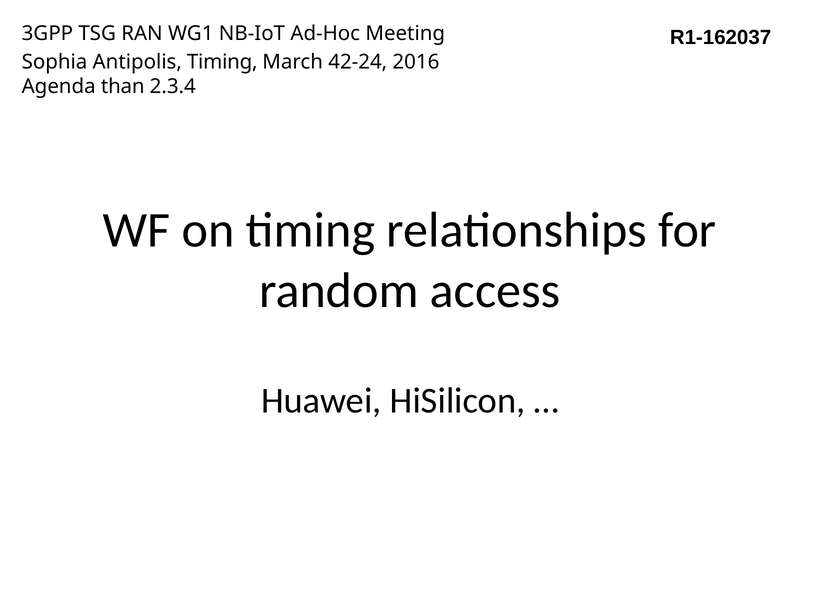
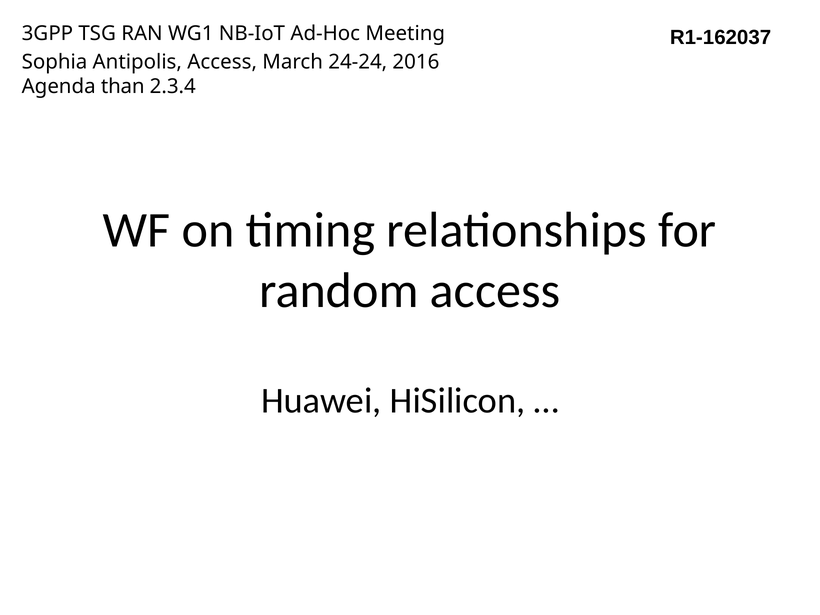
Antipolis Timing: Timing -> Access
42-24: 42-24 -> 24-24
